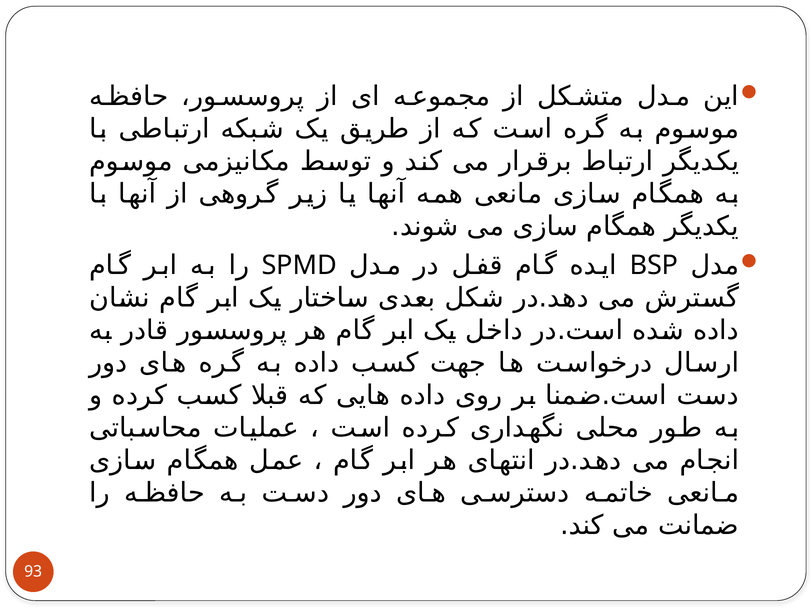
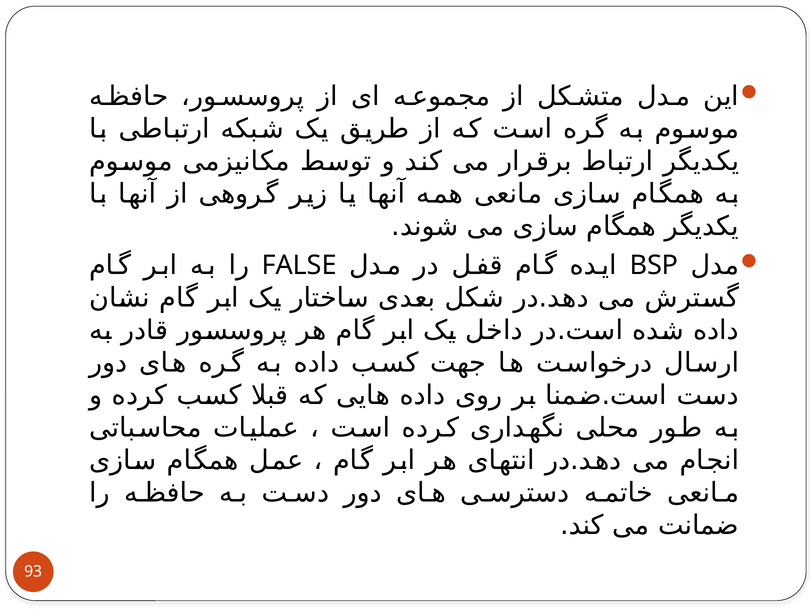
SPMD: SPMD -> FALSE
